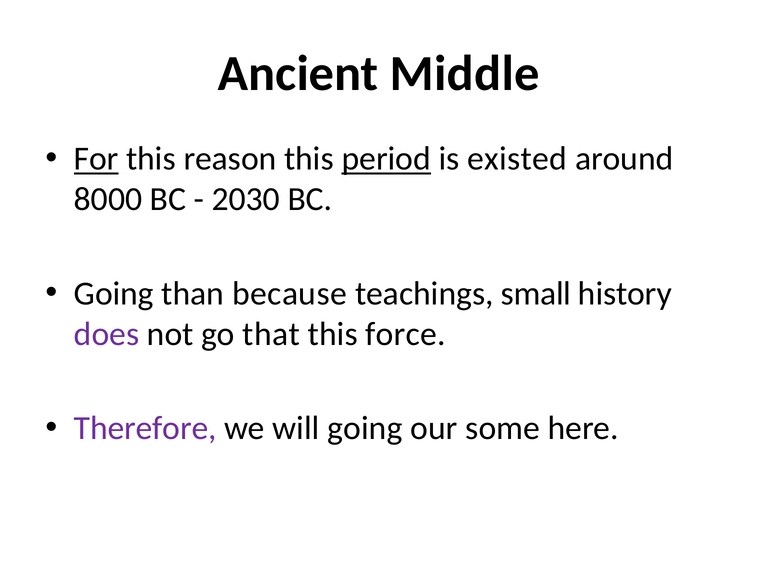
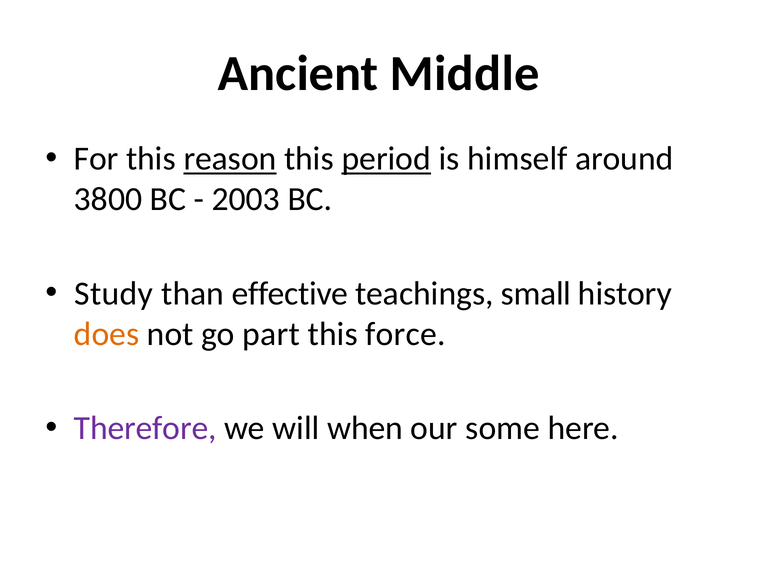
For underline: present -> none
reason underline: none -> present
existed: existed -> himself
8000: 8000 -> 3800
2030: 2030 -> 2003
Going at (114, 294): Going -> Study
because: because -> effective
does colour: purple -> orange
that: that -> part
will going: going -> when
